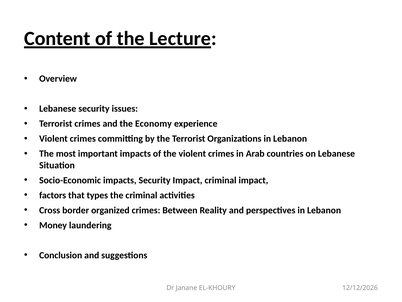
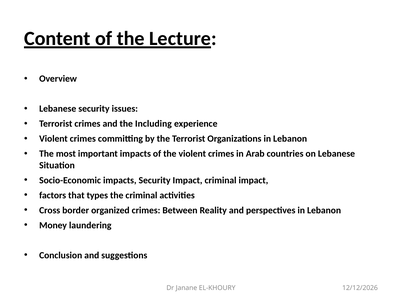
Economy: Economy -> Including
